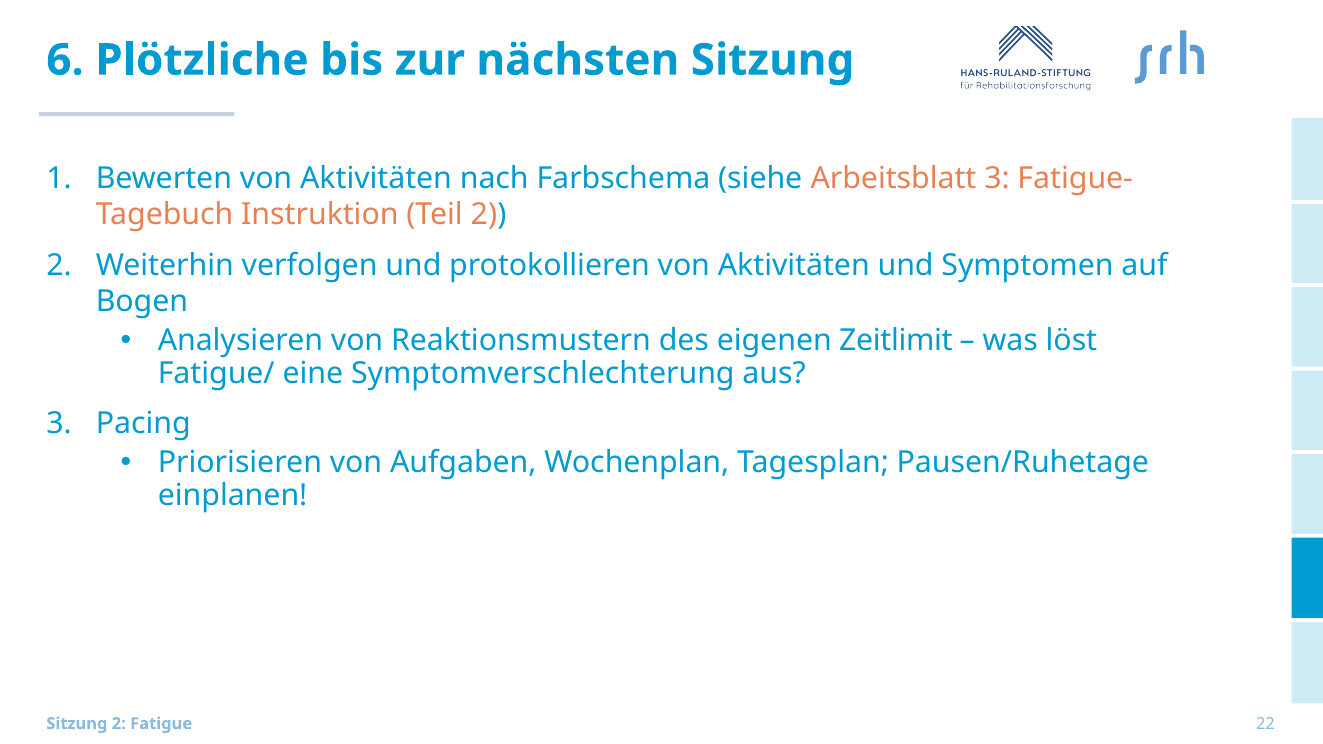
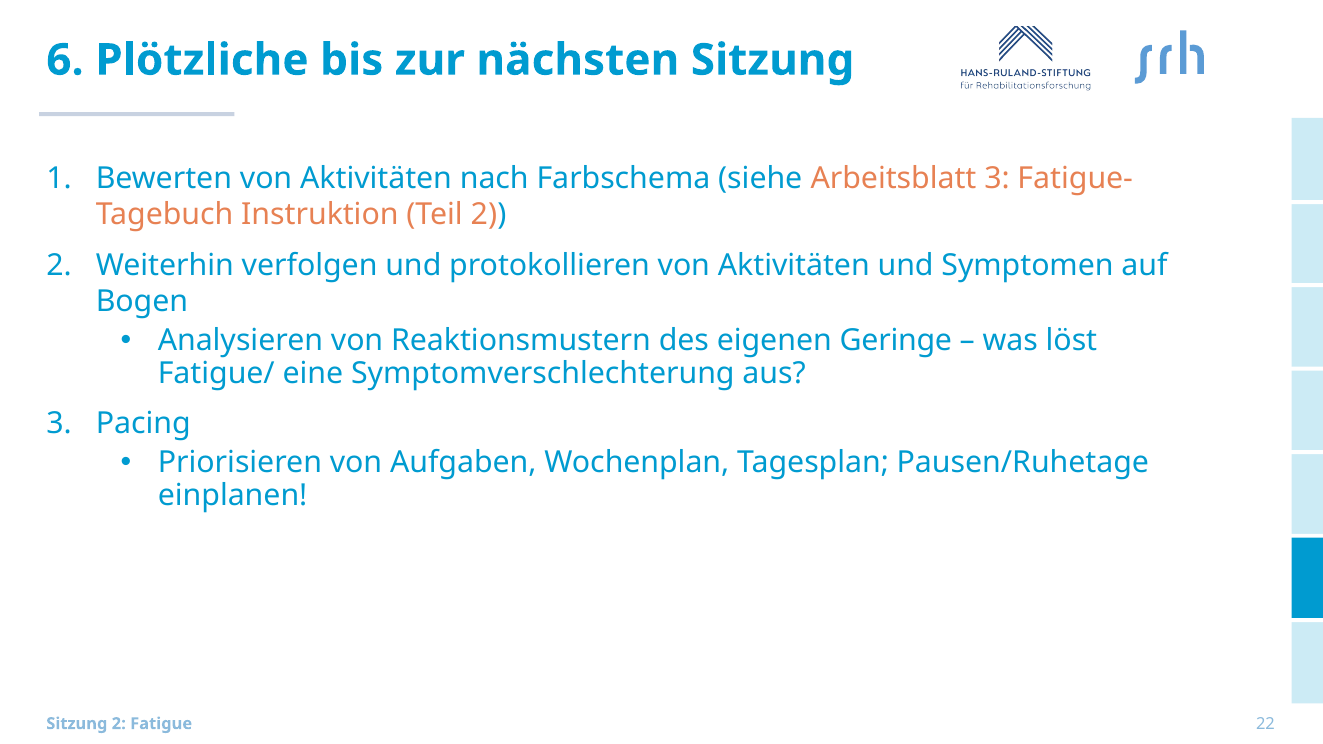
Zeitlimit: Zeitlimit -> Geringe
